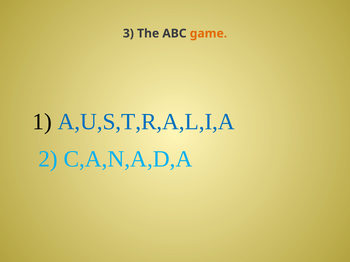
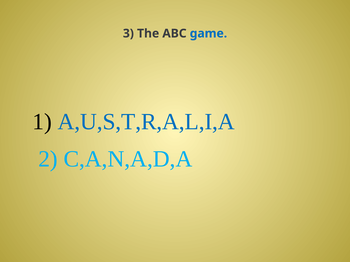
game colour: orange -> blue
